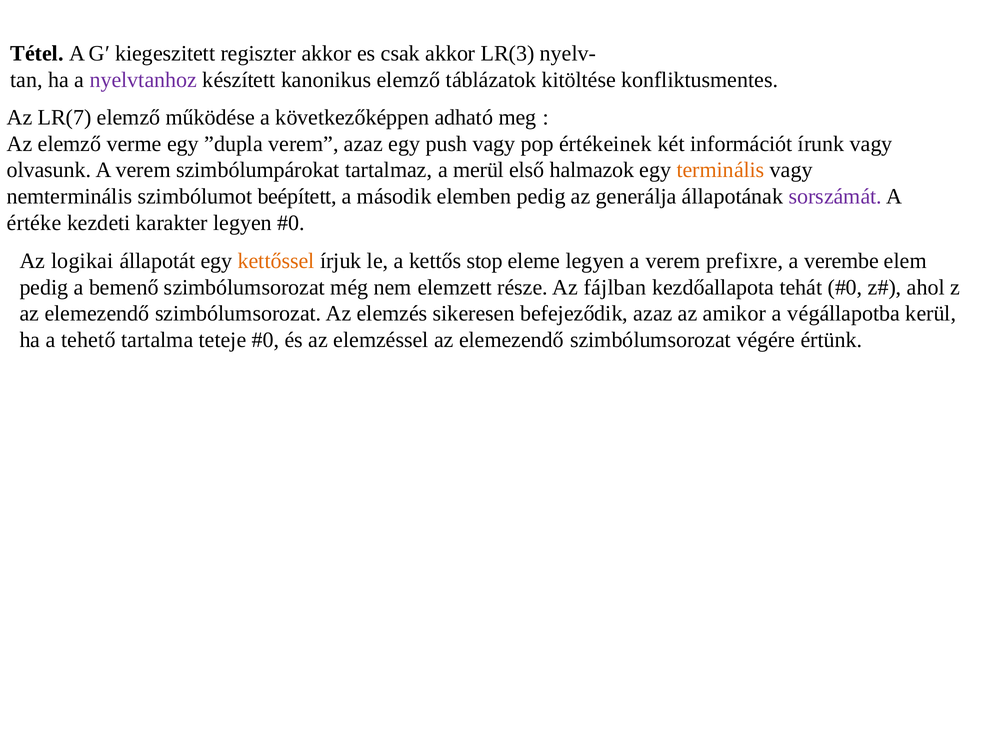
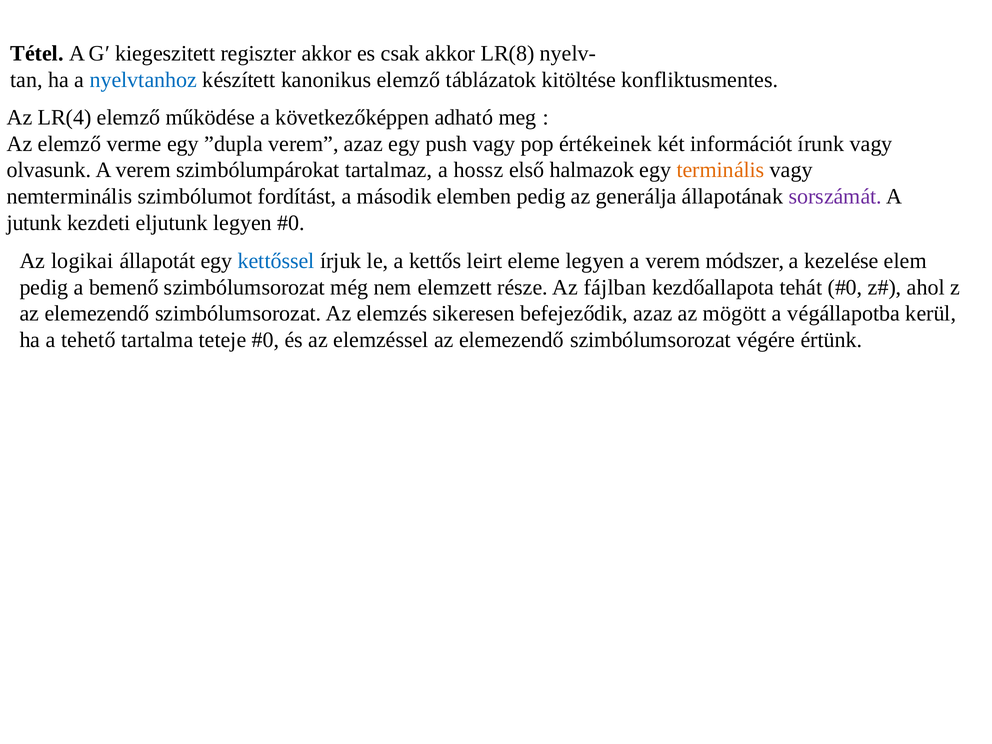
LR(3: LR(3 -> LR(8
nyelvtanhoz colour: purple -> blue
LR(7: LR(7 -> LR(4
merül: merül -> hossz
beépített: beépített -> fordítást
értéke: értéke -> jutunk
karakter: karakter -> eljutunk
kettőssel colour: orange -> blue
stop: stop -> leirt
prefixre: prefixre -> módszer
verembe: verembe -> kezelése
amikor: amikor -> mögött
